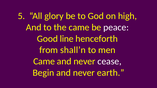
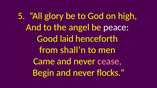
the came: came -> angel
line: line -> laid
cease colour: white -> pink
earth: earth -> flocks
